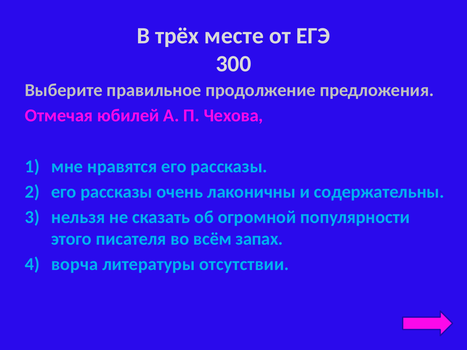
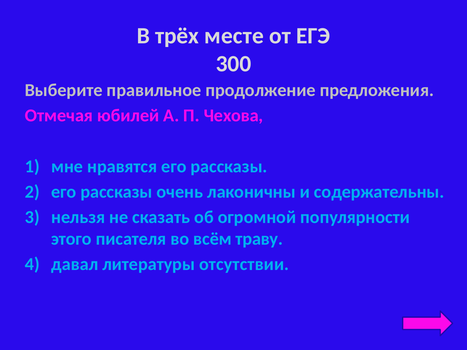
запах: запах -> траву
ворча: ворча -> давал
